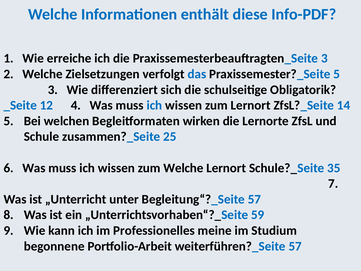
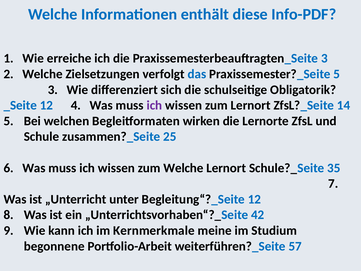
ich at (154, 105) colour: blue -> purple
Begleitung“?_Seite 57: 57 -> 12
59: 59 -> 42
Professionelles: Professionelles -> Kernmerkmale
